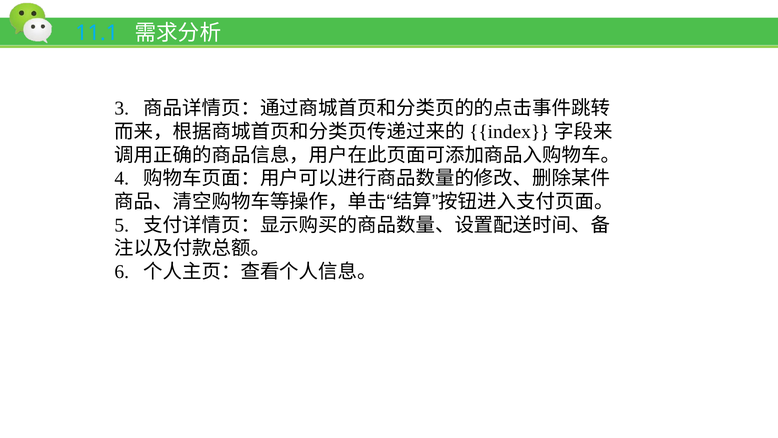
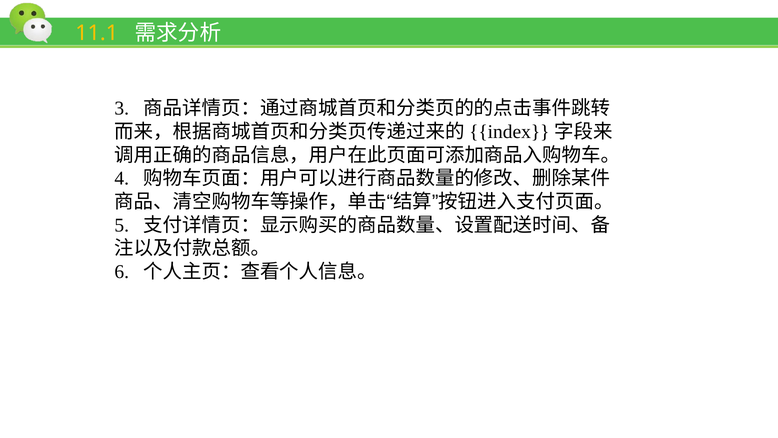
11.1 colour: light blue -> yellow
